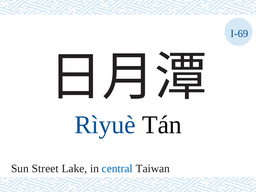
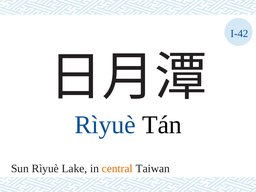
I-69: I-69 -> I-42
Sun Street: Street -> Rìyuè
central colour: blue -> orange
